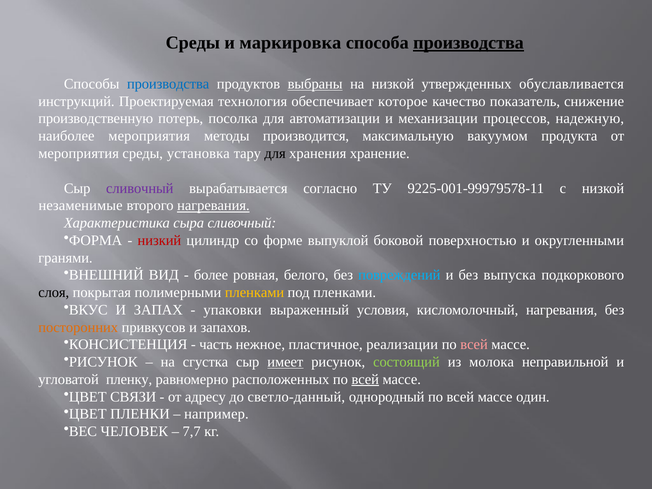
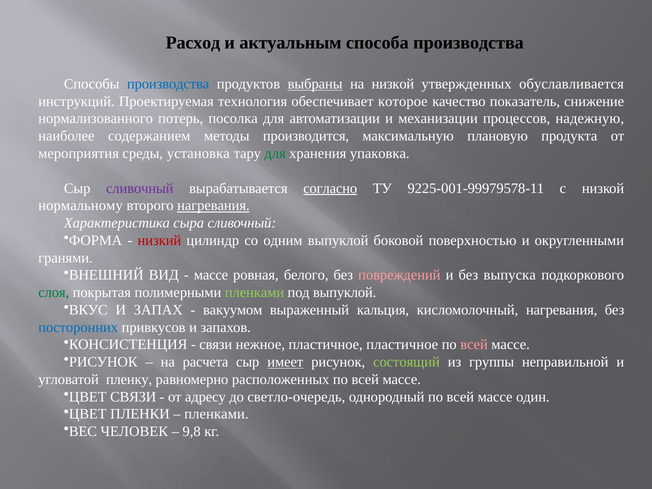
Среды at (193, 43): Среды -> Расход
маркировка: маркировка -> актуальным
производства at (469, 43) underline: present -> none
производственную: производственную -> нормализованного
наиболее мероприятия: мероприятия -> содержанием
вакуумом: вакуумом -> плановую
для at (275, 153) colour: black -> green
хранение: хранение -> упаковка
согласно underline: none -> present
незаменимые: незаменимые -> нормальному
форме: форме -> одним
более at (211, 275): более -> массе
повреждений colour: light blue -> pink
слоя colour: black -> green
пленками at (255, 292) colour: yellow -> light green
под пленками: пленками -> выпуклой
упаковки: упаковки -> вакуумом
условия: условия -> кальция
посторонних colour: orange -> blue
часть at (216, 345): часть -> связи
пластичное реализации: реализации -> пластичное
сгустка: сгустка -> расчета
молока: молока -> группы
всей at (365, 379) underline: present -> none
светло-данный: светло-данный -> светло-очередь
например at (216, 414): например -> пленками
7,7: 7,7 -> 9,8
